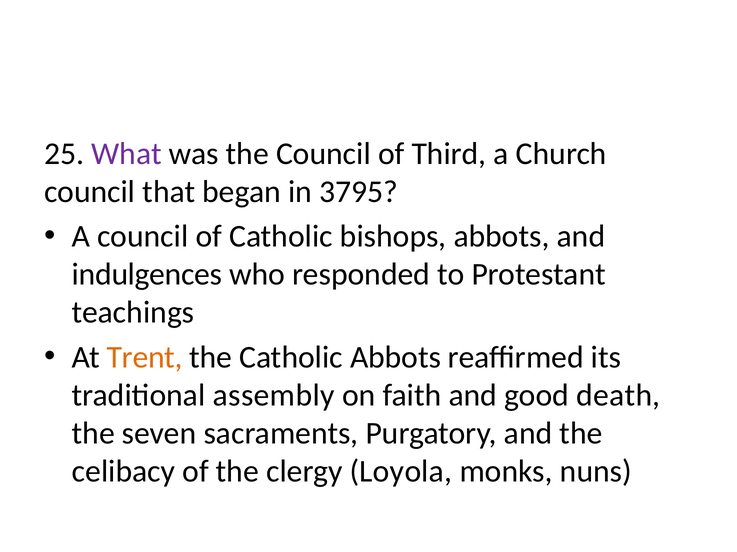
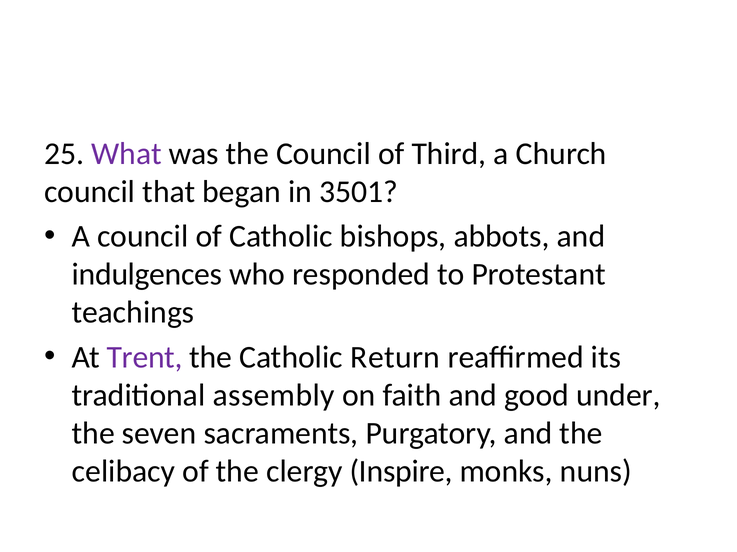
3795: 3795 -> 3501
Trent colour: orange -> purple
Catholic Abbots: Abbots -> Return
death: death -> under
Loyola: Loyola -> Inspire
